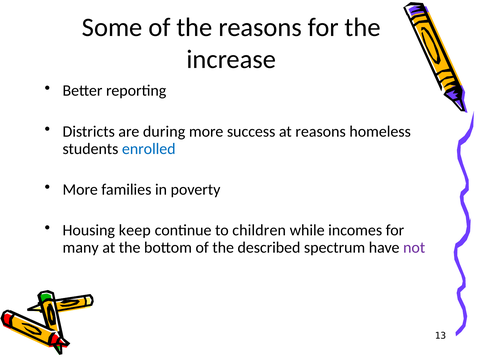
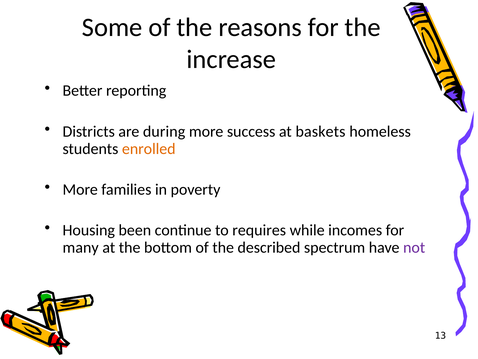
at reasons: reasons -> baskets
enrolled colour: blue -> orange
keep: keep -> been
children: children -> requires
